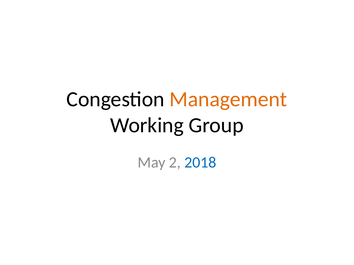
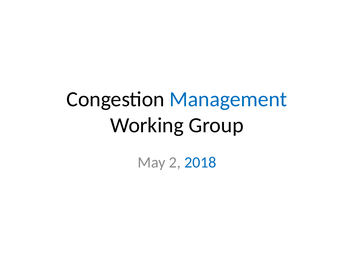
Management colour: orange -> blue
